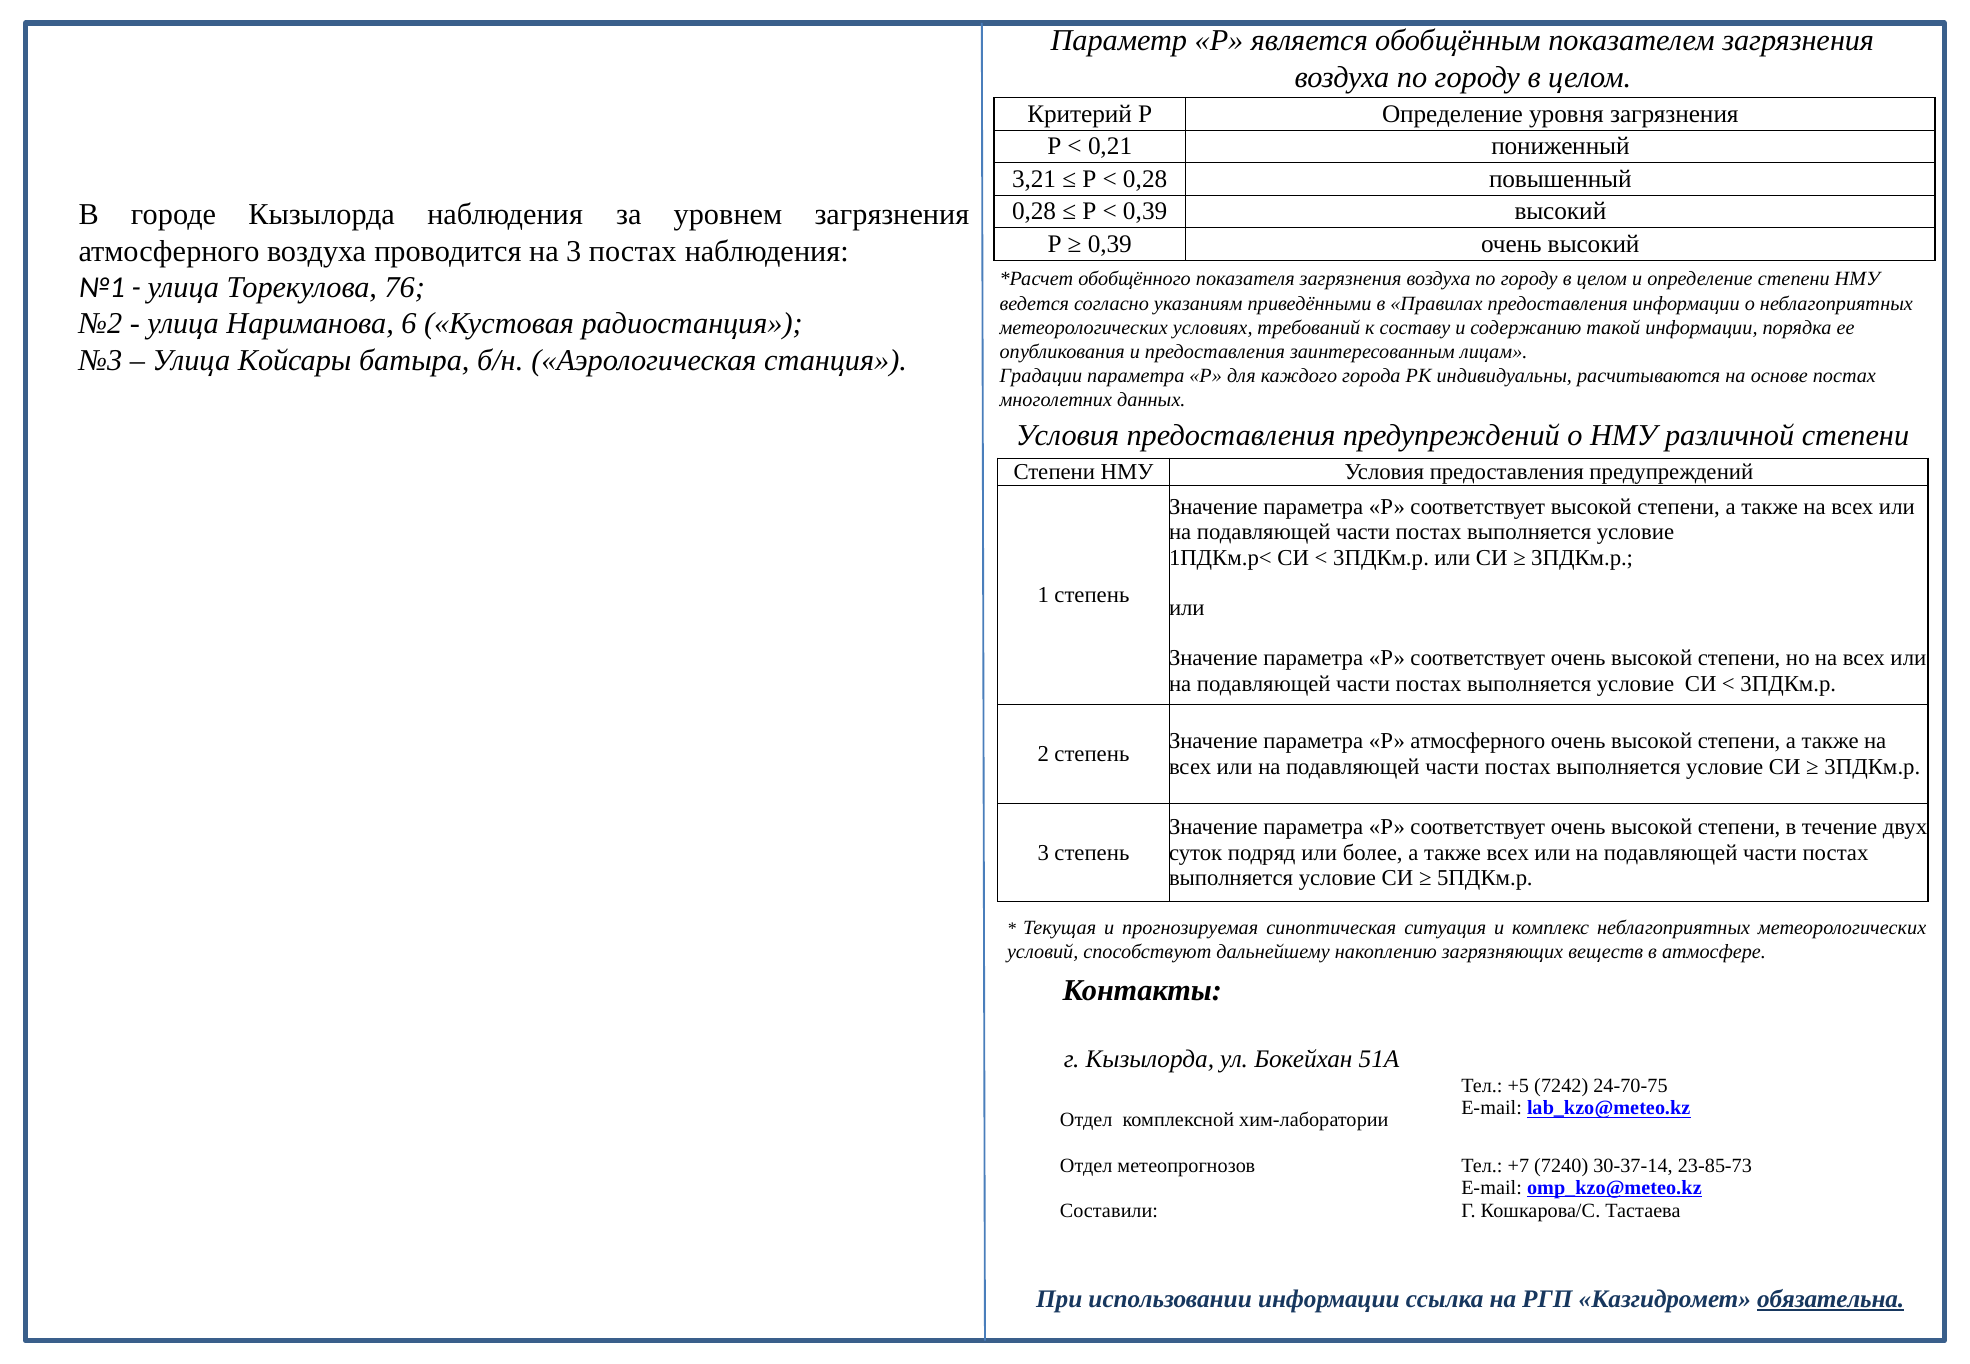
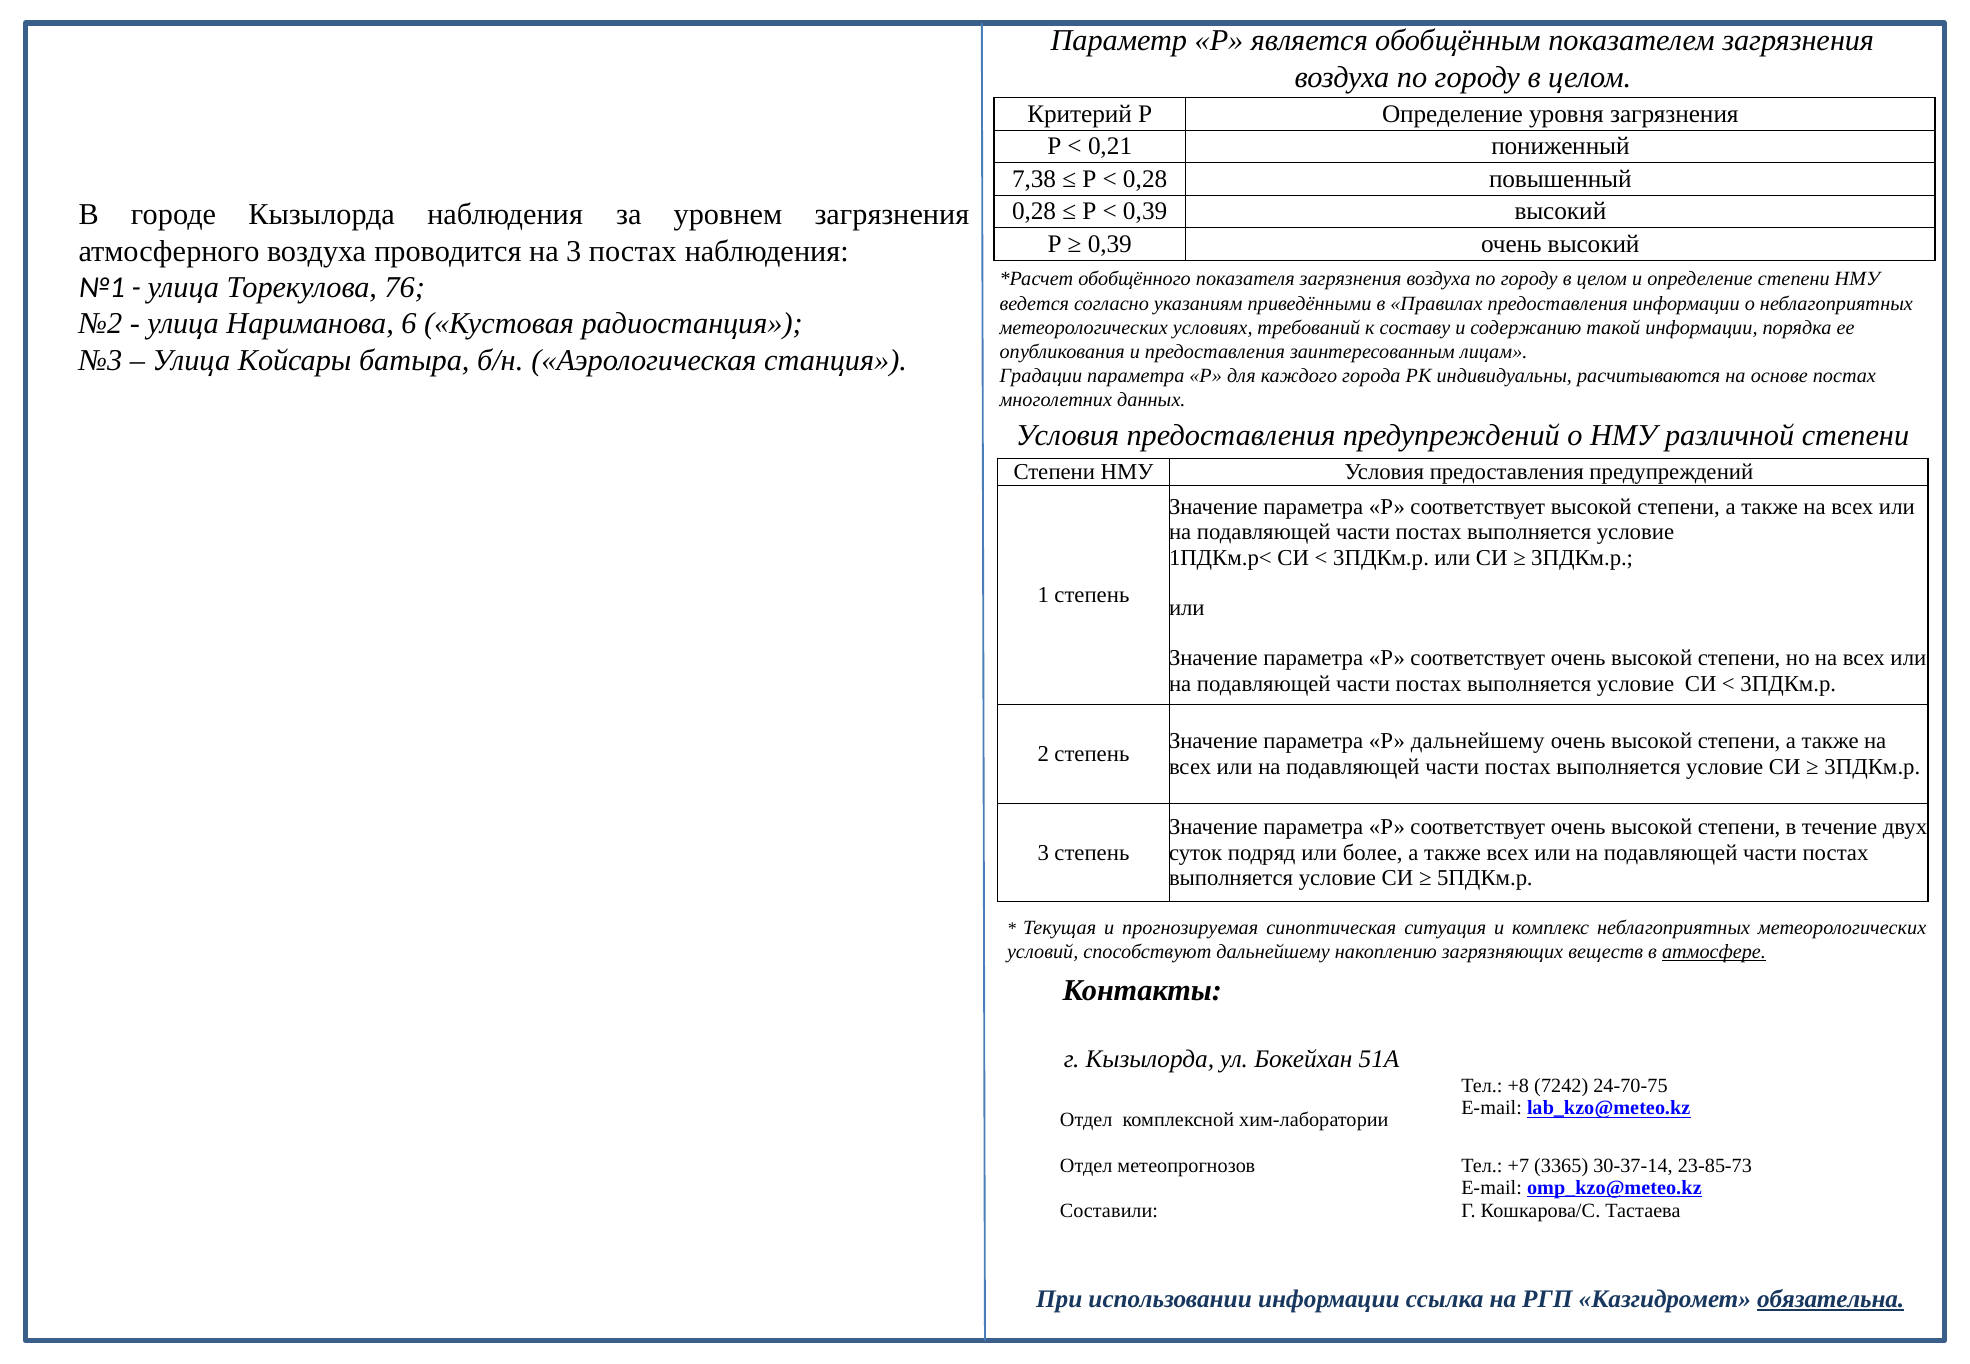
3,21: 3,21 -> 7,38
Р атмосферного: атмосферного -> дальнейшему
атмосфере underline: none -> present
+5: +5 -> +8
7240: 7240 -> 3365
